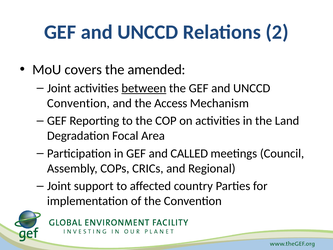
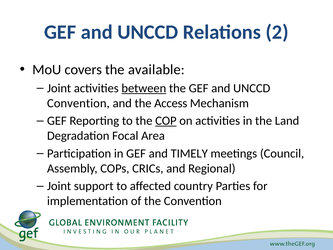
amended: amended -> available
COP underline: none -> present
CALLED: CALLED -> TIMELY
